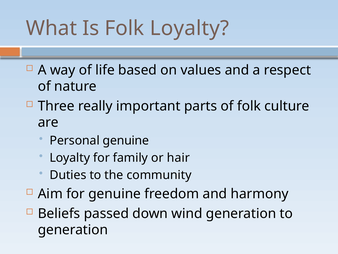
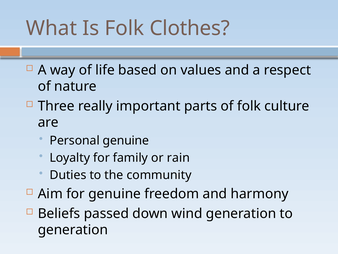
Folk Loyalty: Loyalty -> Clothes
hair: hair -> rain
